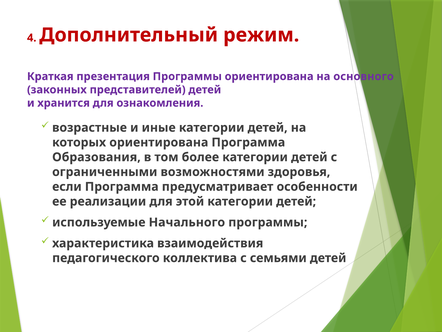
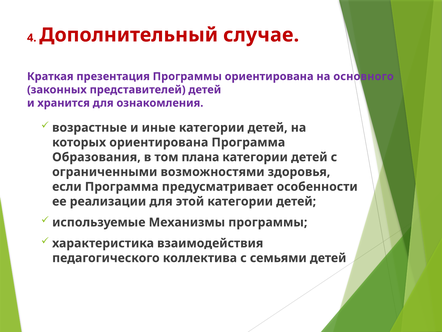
режим: режим -> случае
более: более -> плана
Начального: Начального -> Механизмы
